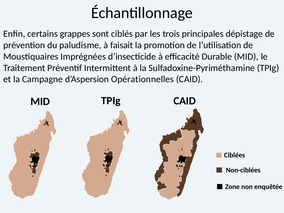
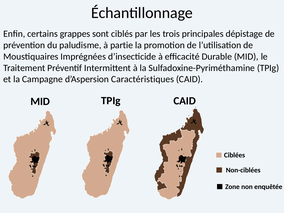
faisait: faisait -> partie
Opérationnelles: Opérationnelles -> Caractéristiques
